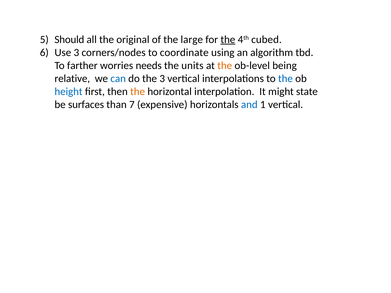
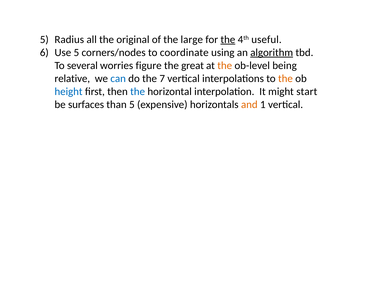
Should: Should -> Radius
cubed: cubed -> useful
Use 3: 3 -> 5
algorithm underline: none -> present
farther: farther -> several
needs: needs -> figure
units: units -> great
the 3: 3 -> 7
the at (285, 79) colour: blue -> orange
the at (138, 92) colour: orange -> blue
state: state -> start
than 7: 7 -> 5
and colour: blue -> orange
